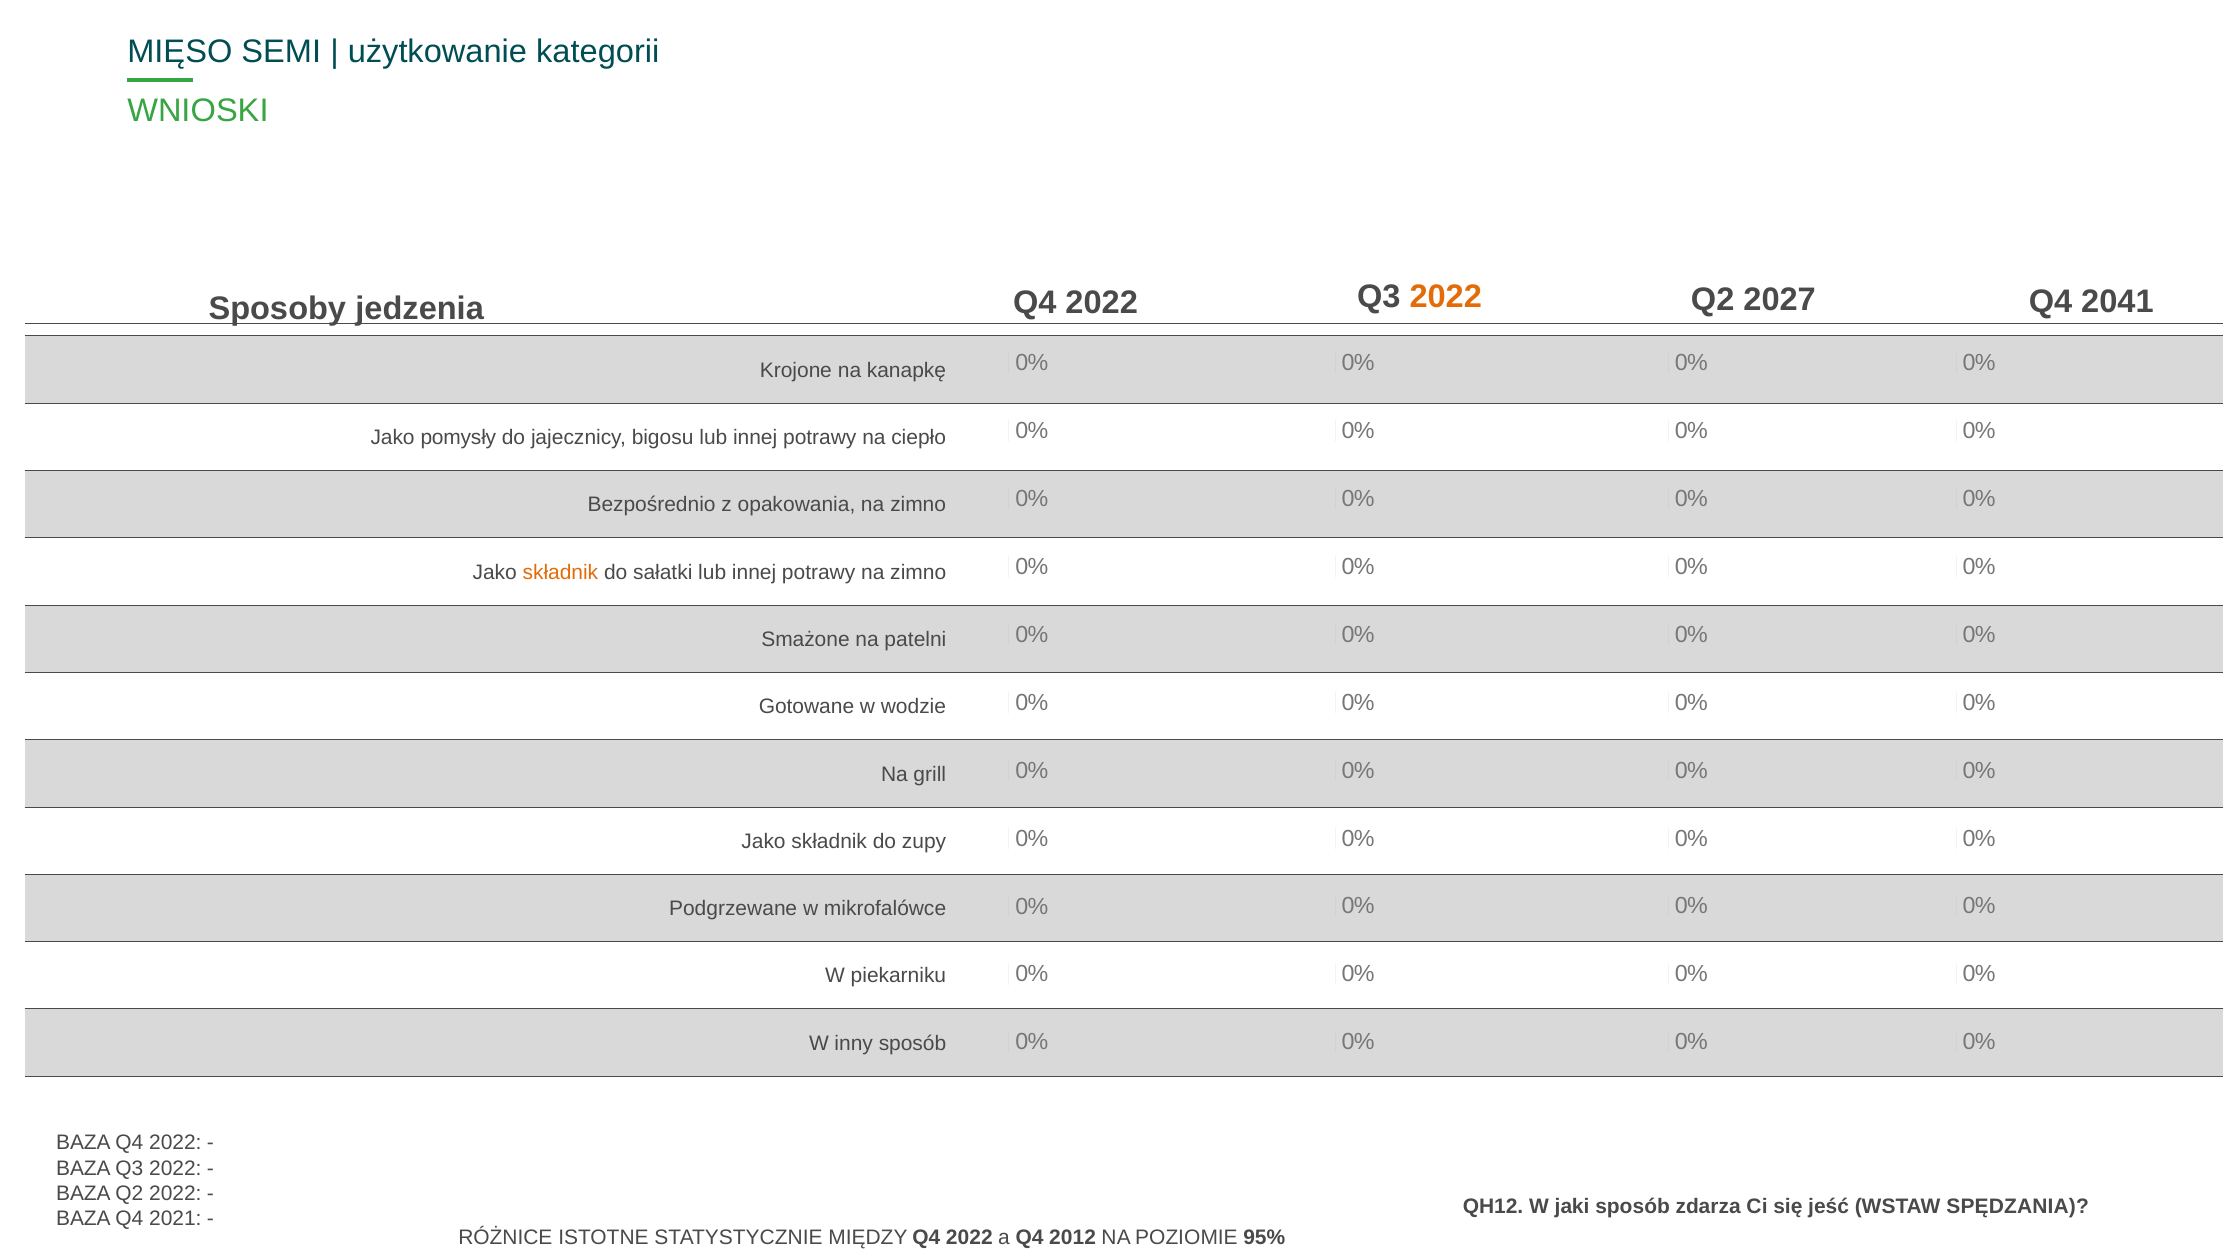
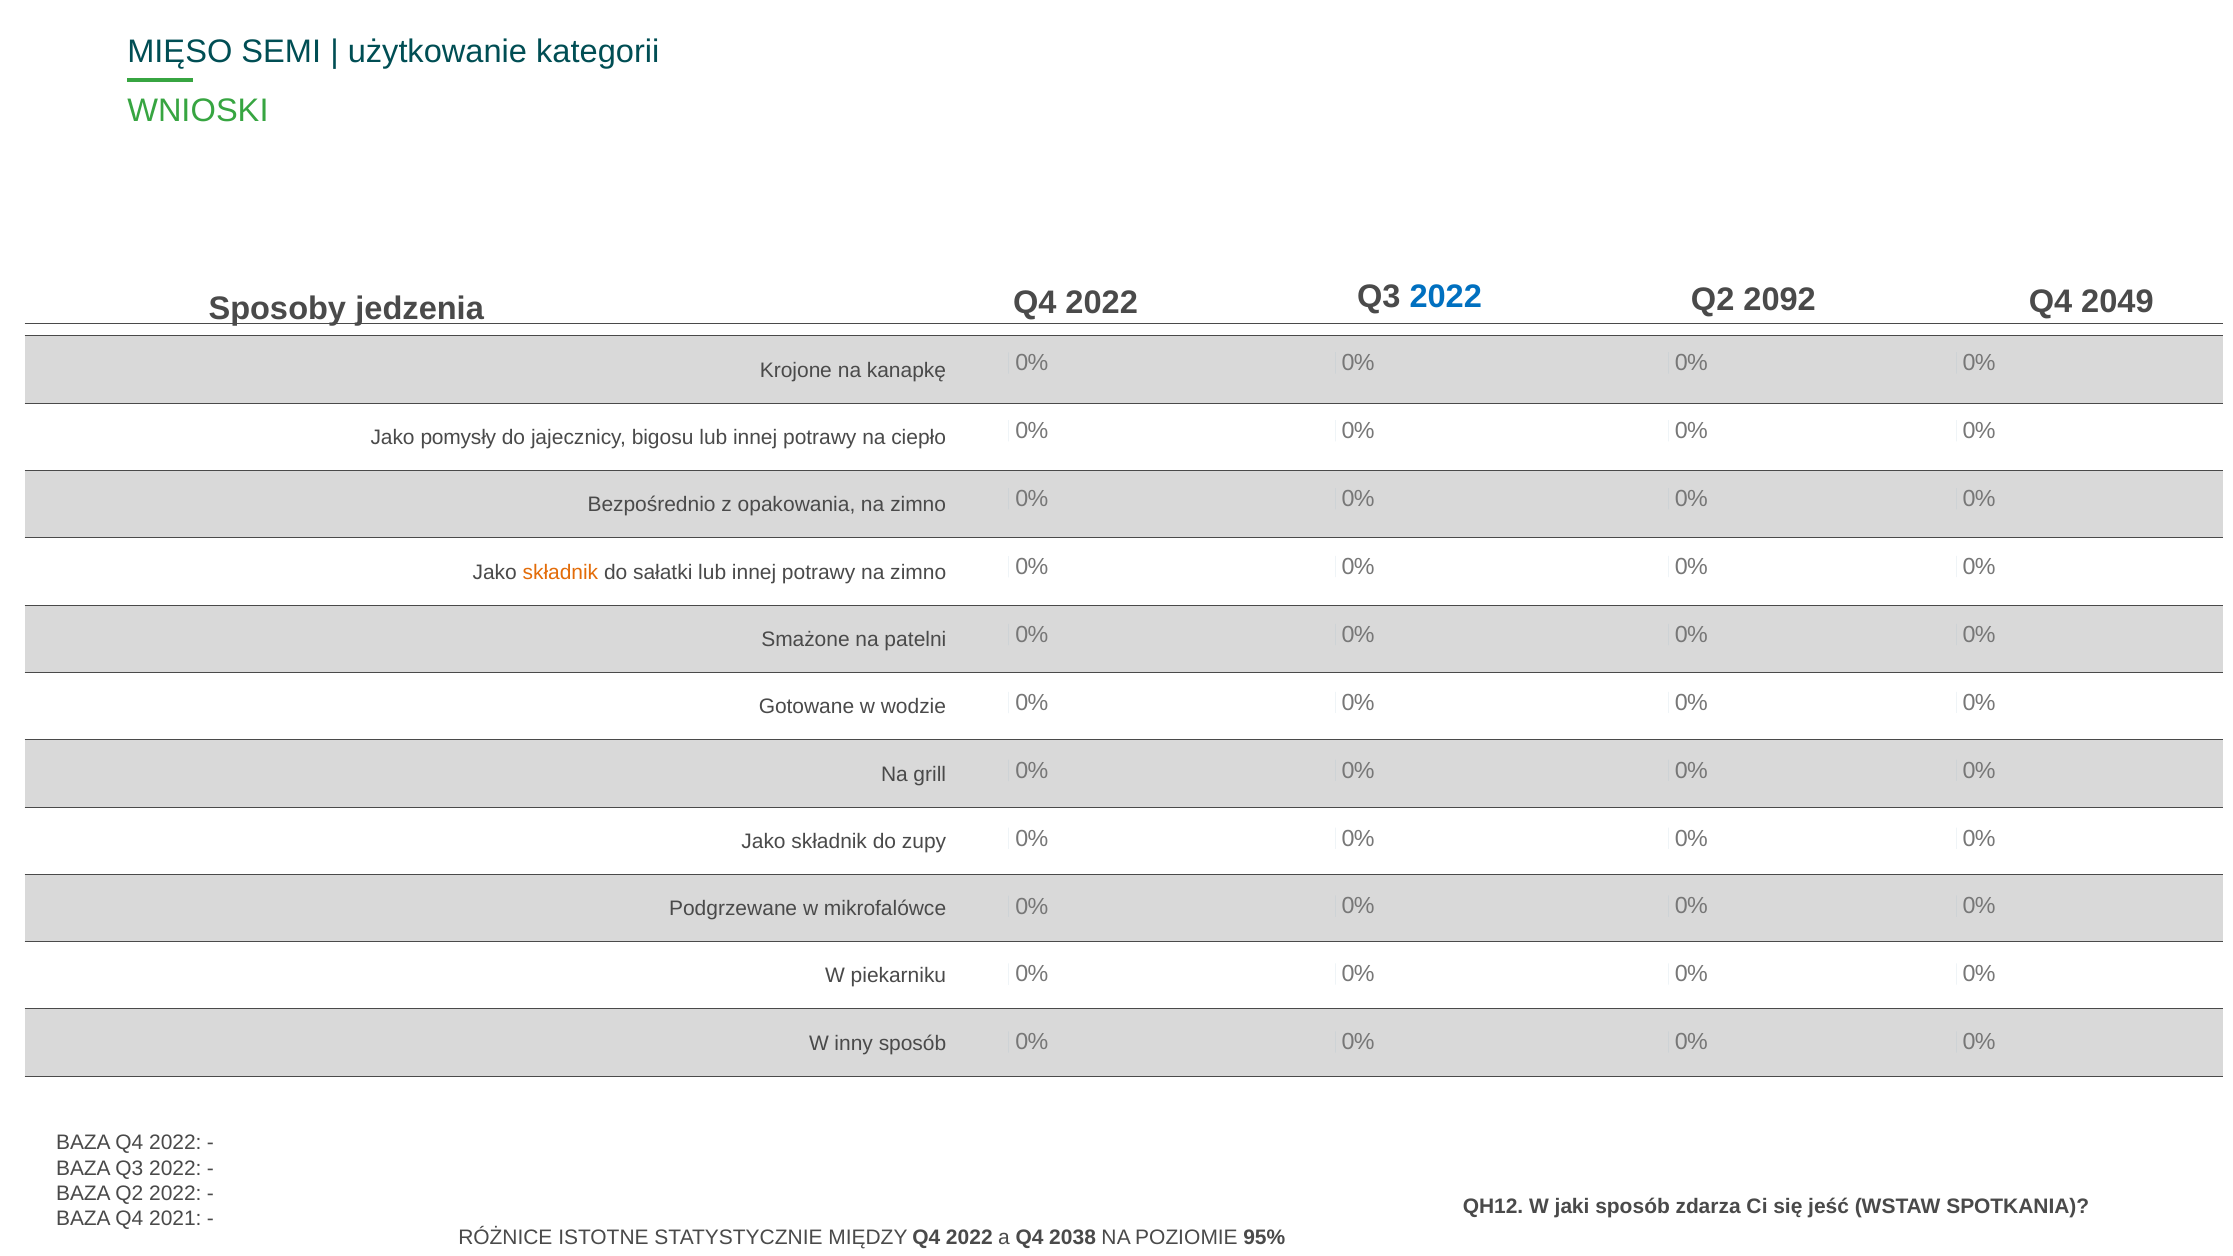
2022 at (1446, 297) colour: orange -> blue
2027: 2027 -> 2092
2041: 2041 -> 2049
SPĘDZANIA: SPĘDZANIA -> SPOTKANIA
2012: 2012 -> 2038
